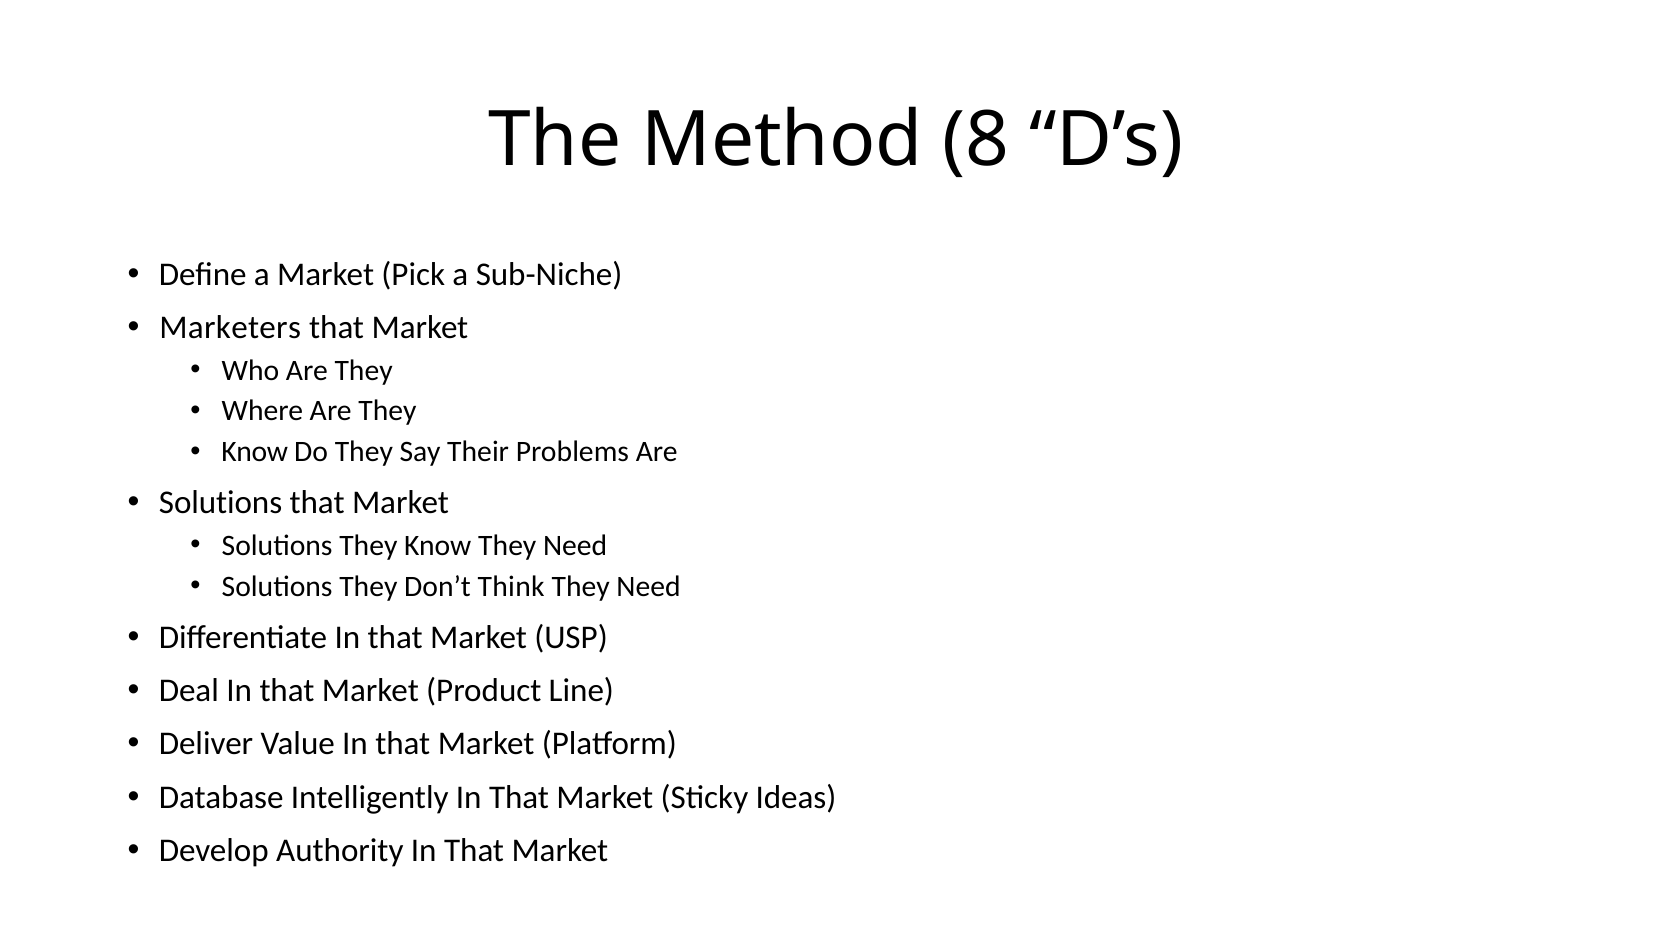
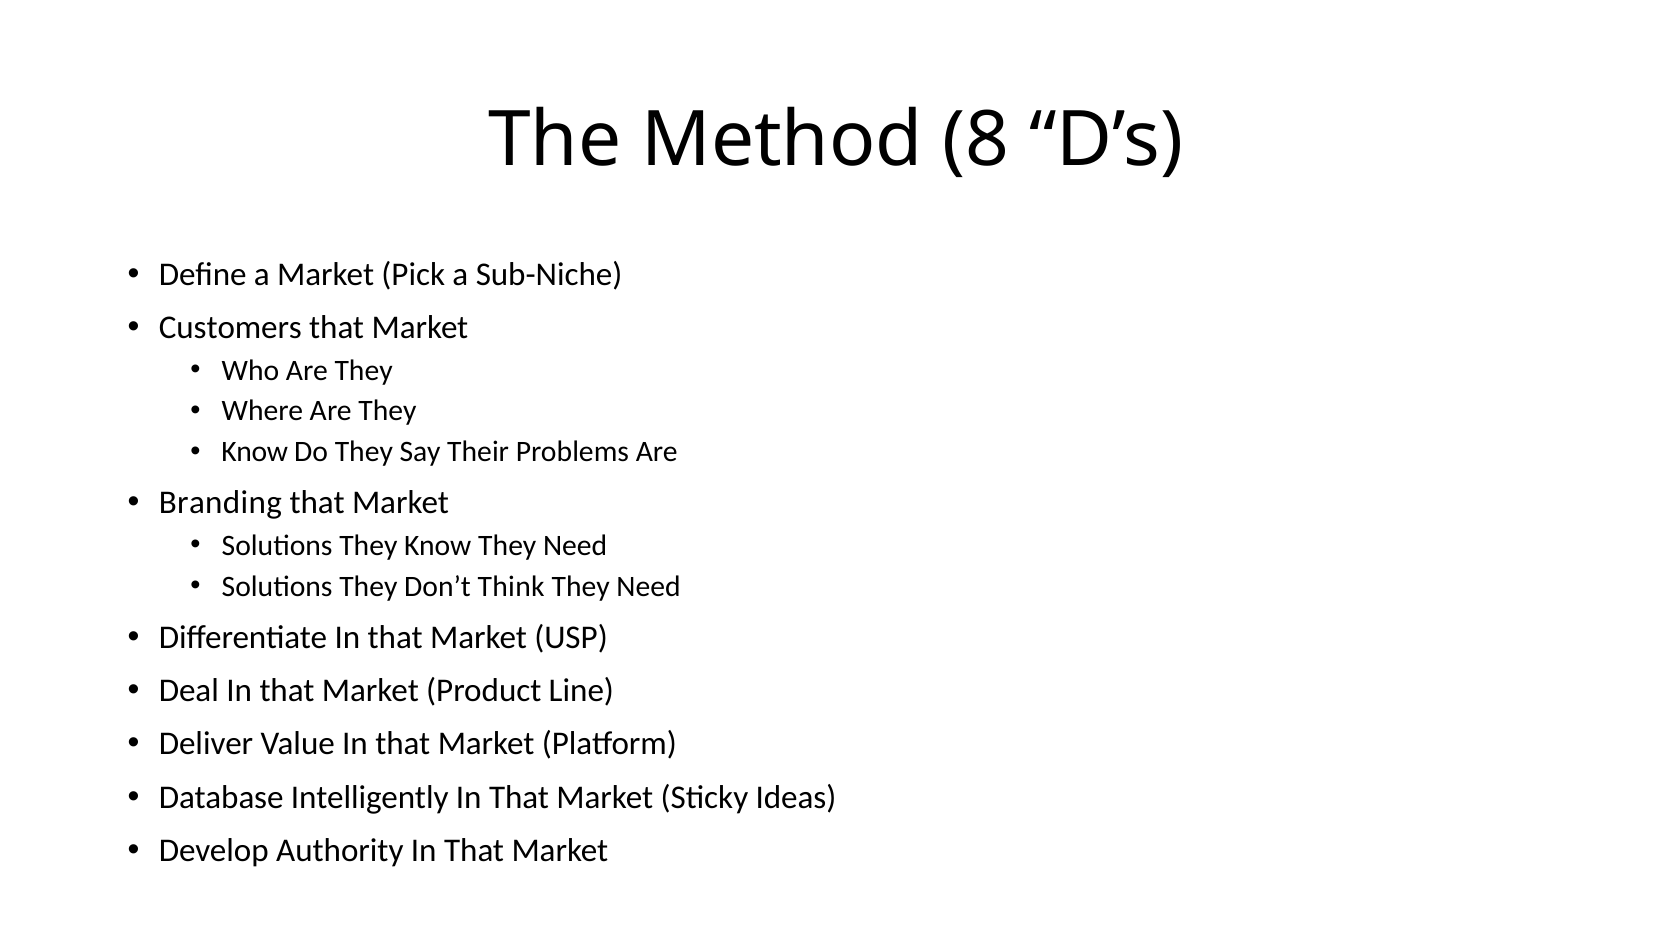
Marketers: Marketers -> Customers
Solutions at (221, 503): Solutions -> Branding
